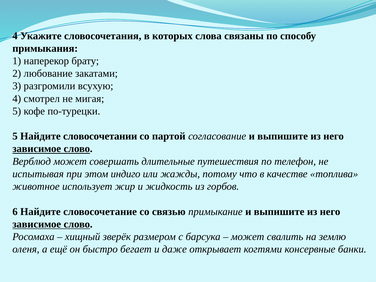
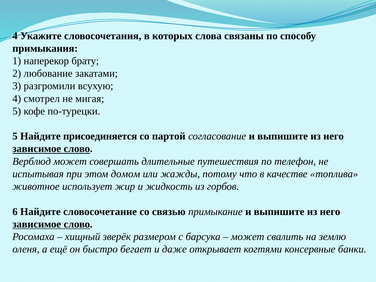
словосочетании: словосочетании -> присоединяется
индиго: индиго -> домом
